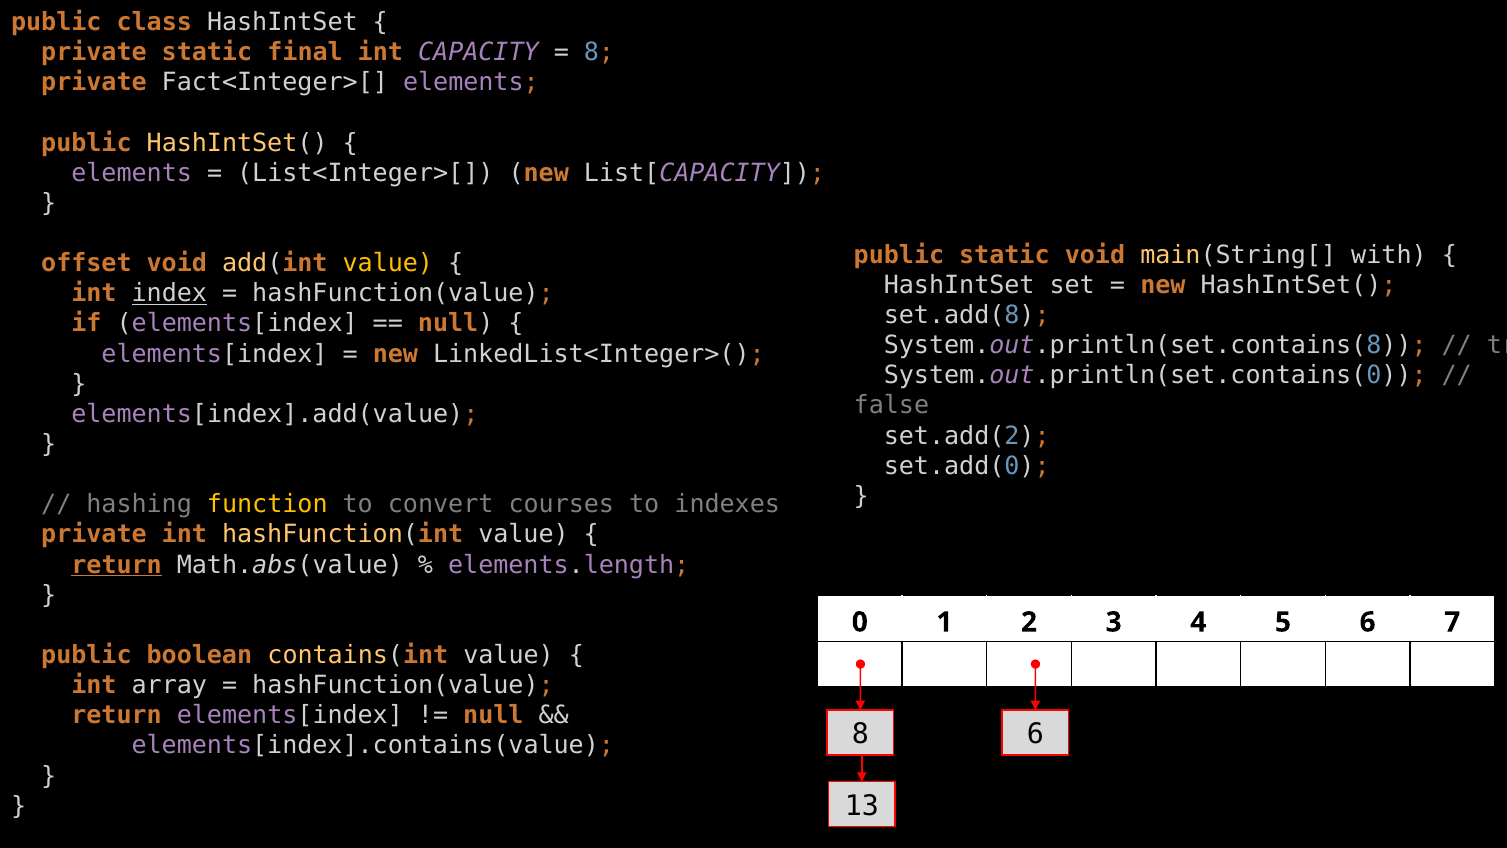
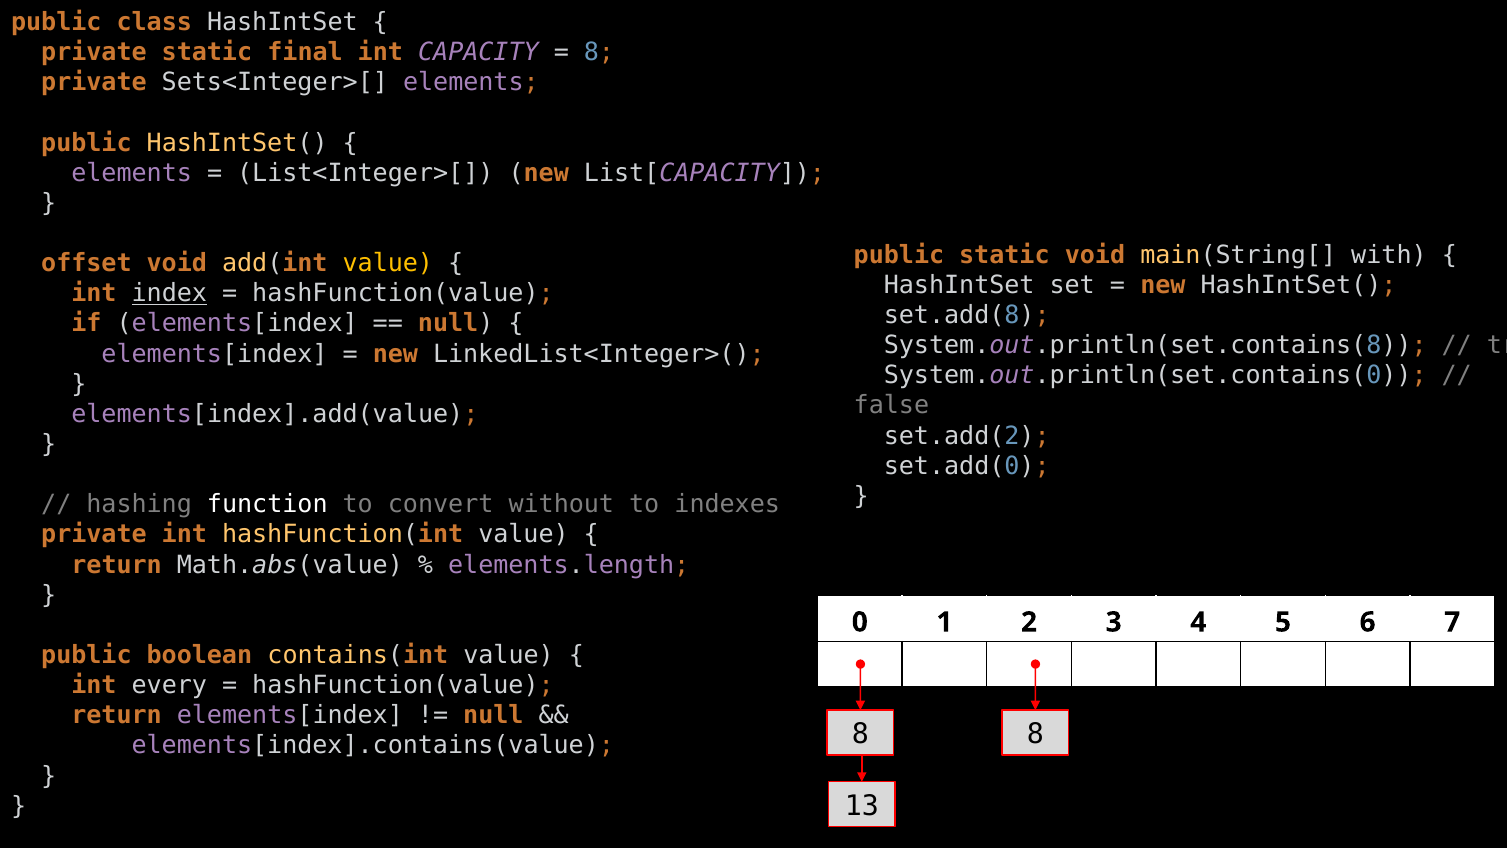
Fact<Integer>[: Fact<Integer>[ -> Sets<Integer>[
function colour: yellow -> white
courses: courses -> without
return at (117, 565) underline: present -> none
array: array -> every
8 6: 6 -> 8
